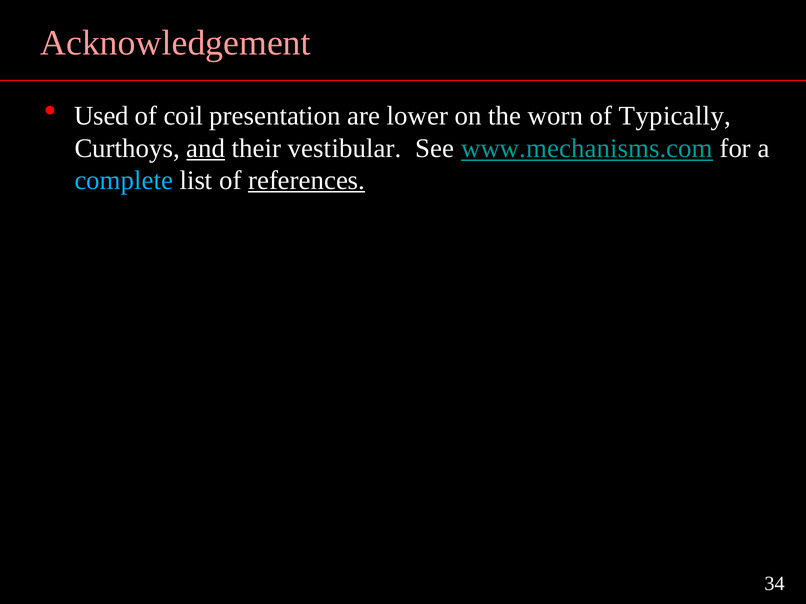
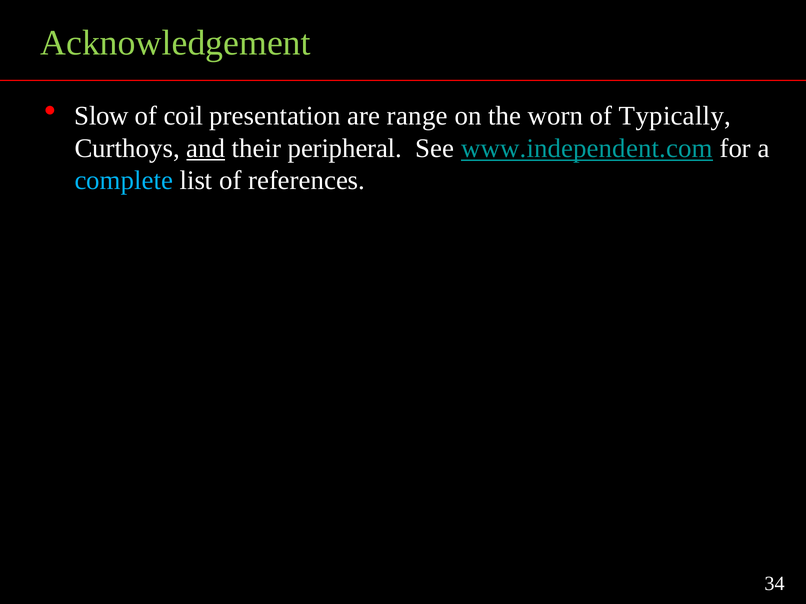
Acknowledgement colour: pink -> light green
Used: Used -> Slow
lower: lower -> range
vestibular: vestibular -> peripheral
www.mechanisms.com: www.mechanisms.com -> www.independent.com
references underline: present -> none
